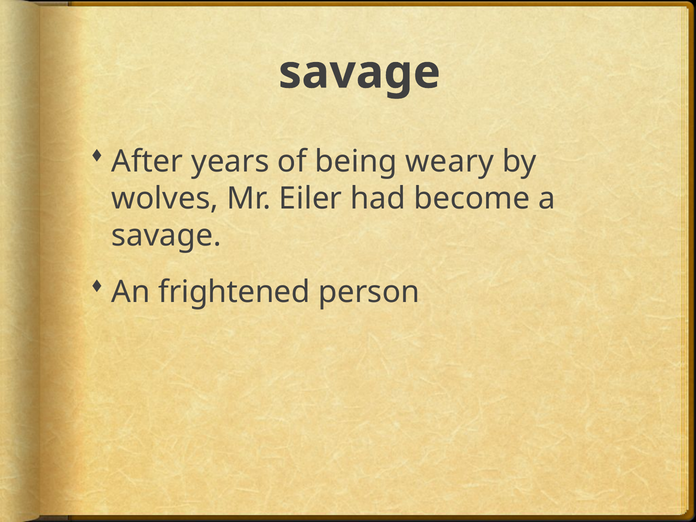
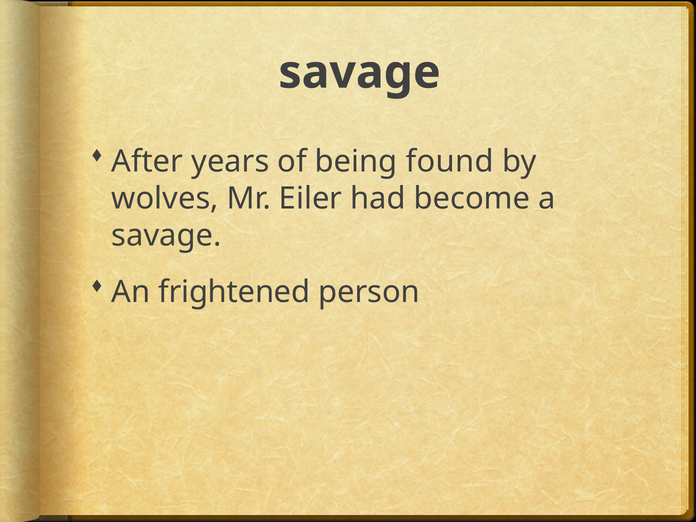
weary: weary -> found
